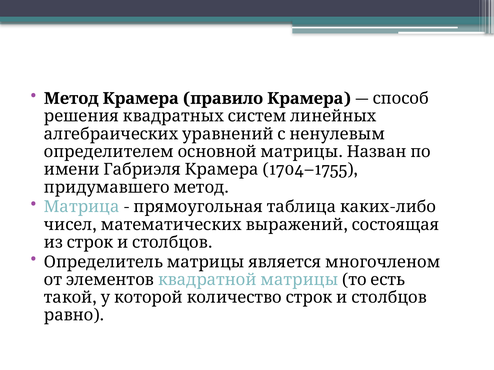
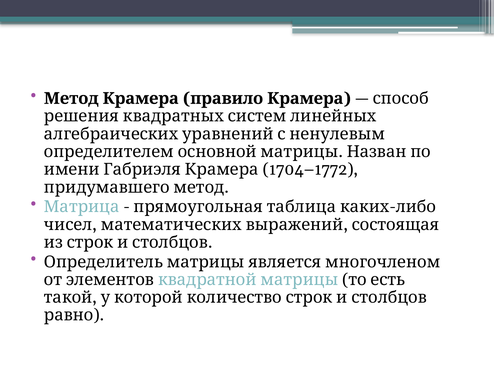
1704–1755: 1704–1755 -> 1704–1772
